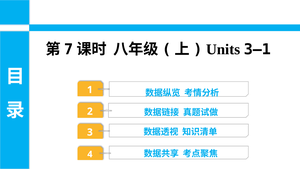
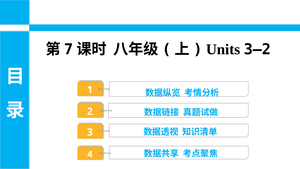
3—1: 3—1 -> 3—2
